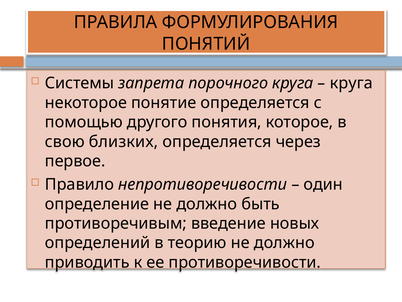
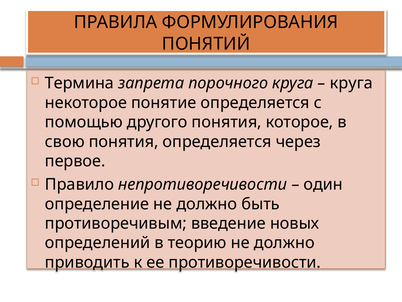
Системы: Системы -> Термина
свою близких: близких -> понятия
